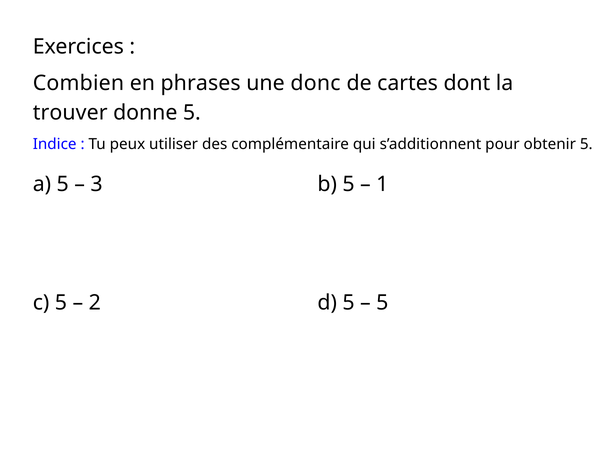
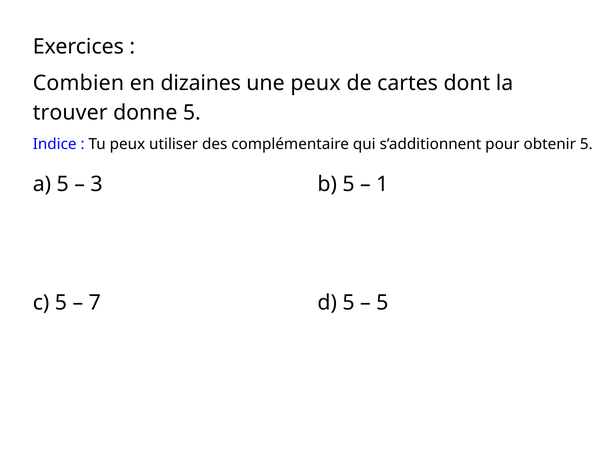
phrases: phrases -> dizaines
une donc: donc -> peux
2: 2 -> 7
